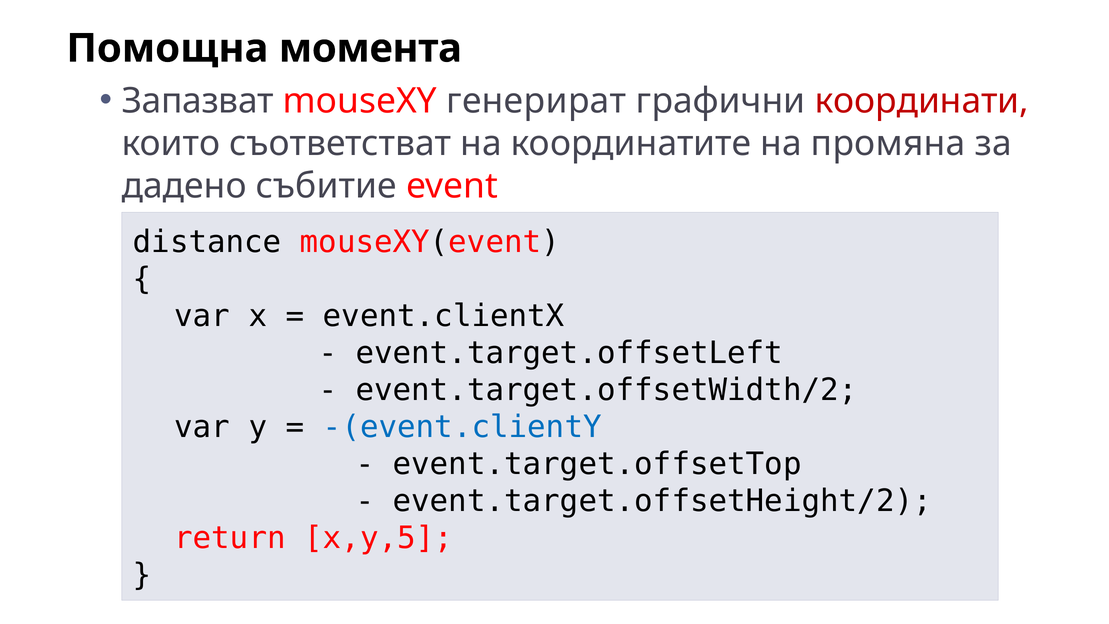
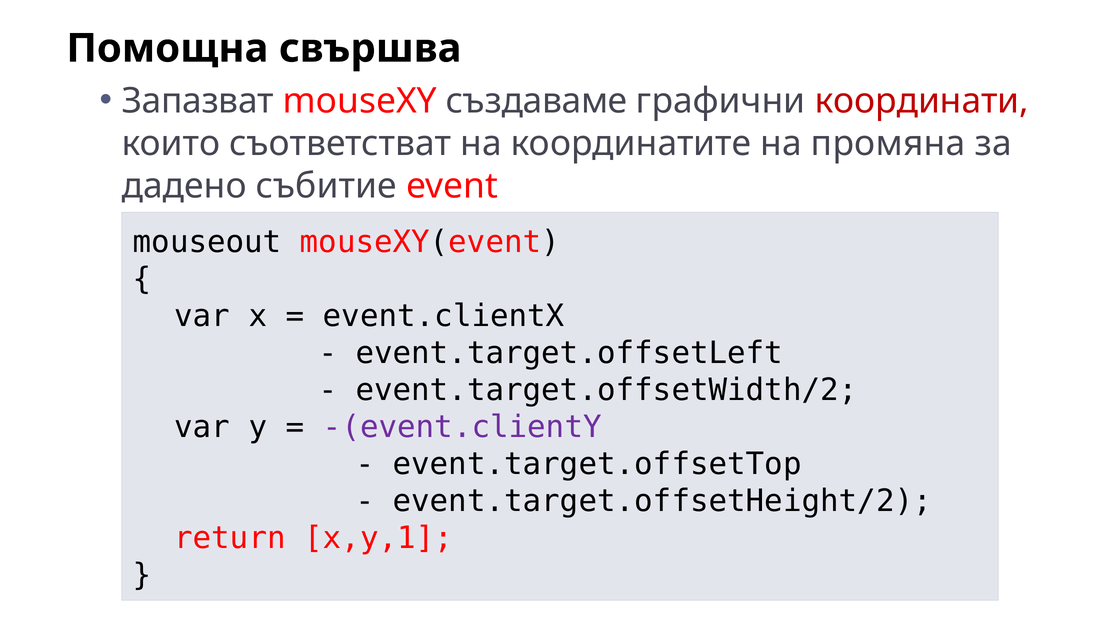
момента: момента -> свършва
генерират: генерират -> създаваме
distance: distance -> mouseout
-(event.clientY colour: blue -> purple
x,y,5: x,y,5 -> x,y,1
